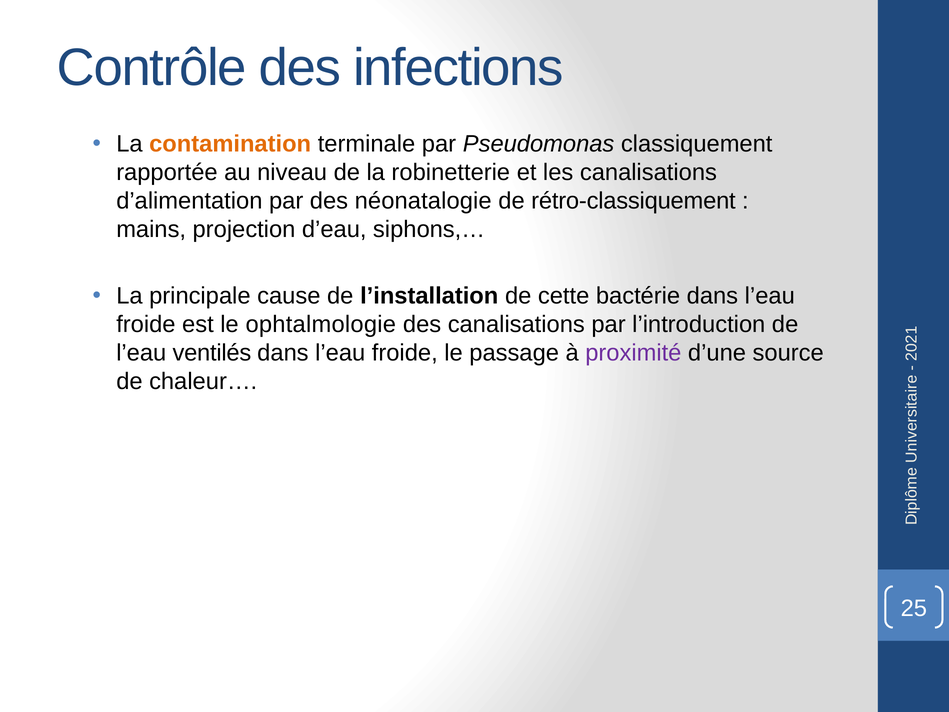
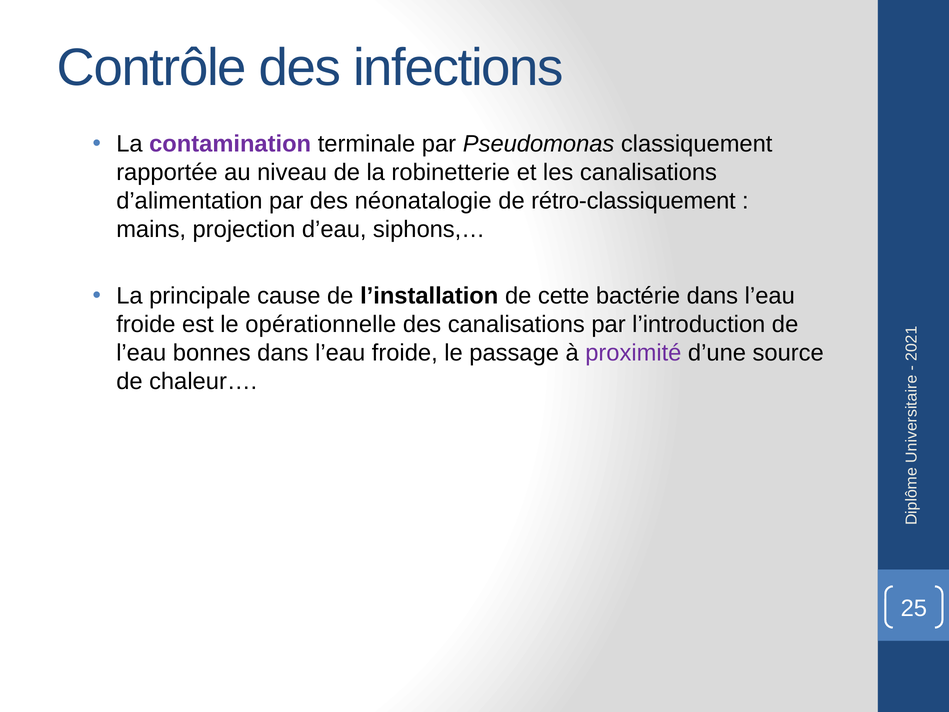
contamination colour: orange -> purple
ophtalmologie: ophtalmologie -> opérationnelle
ventilés: ventilés -> bonnes
